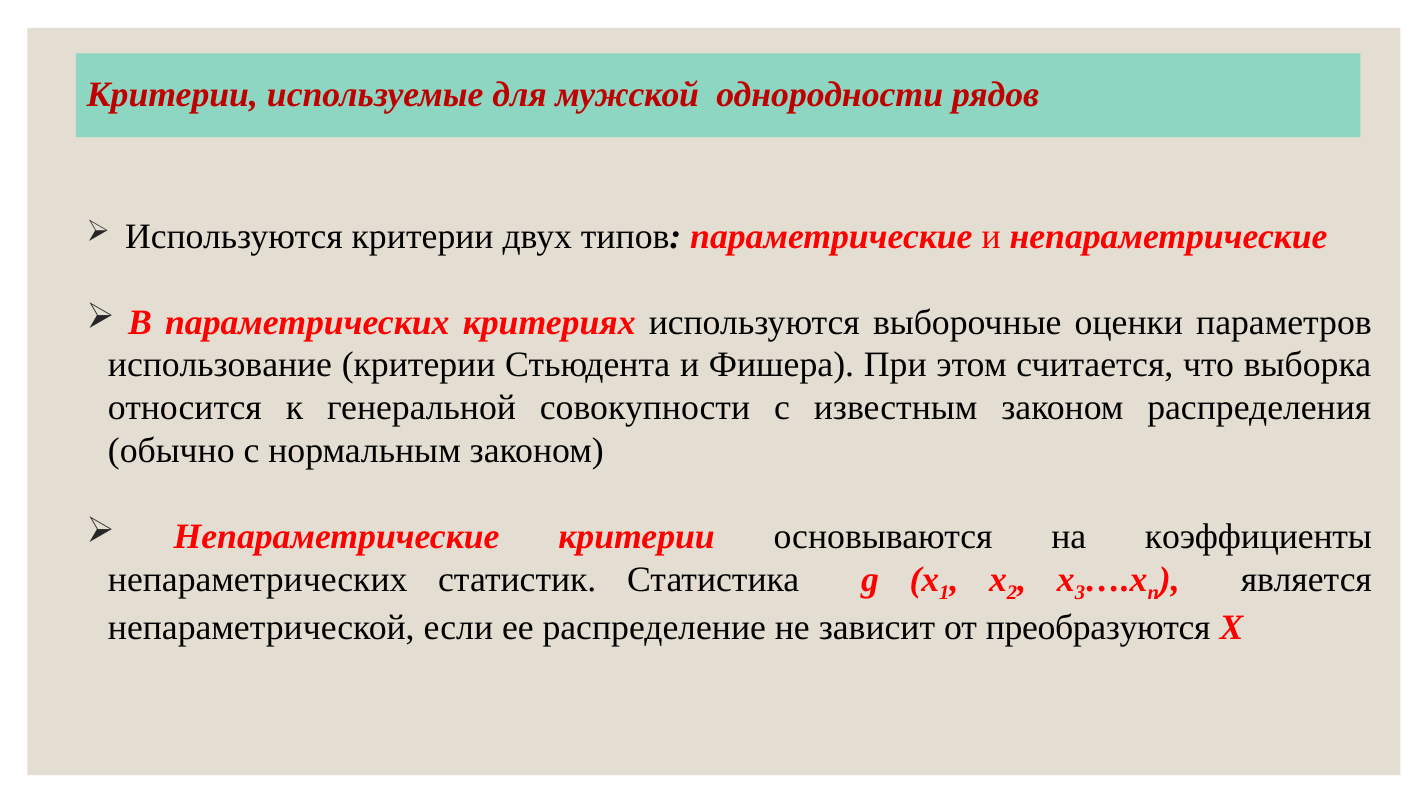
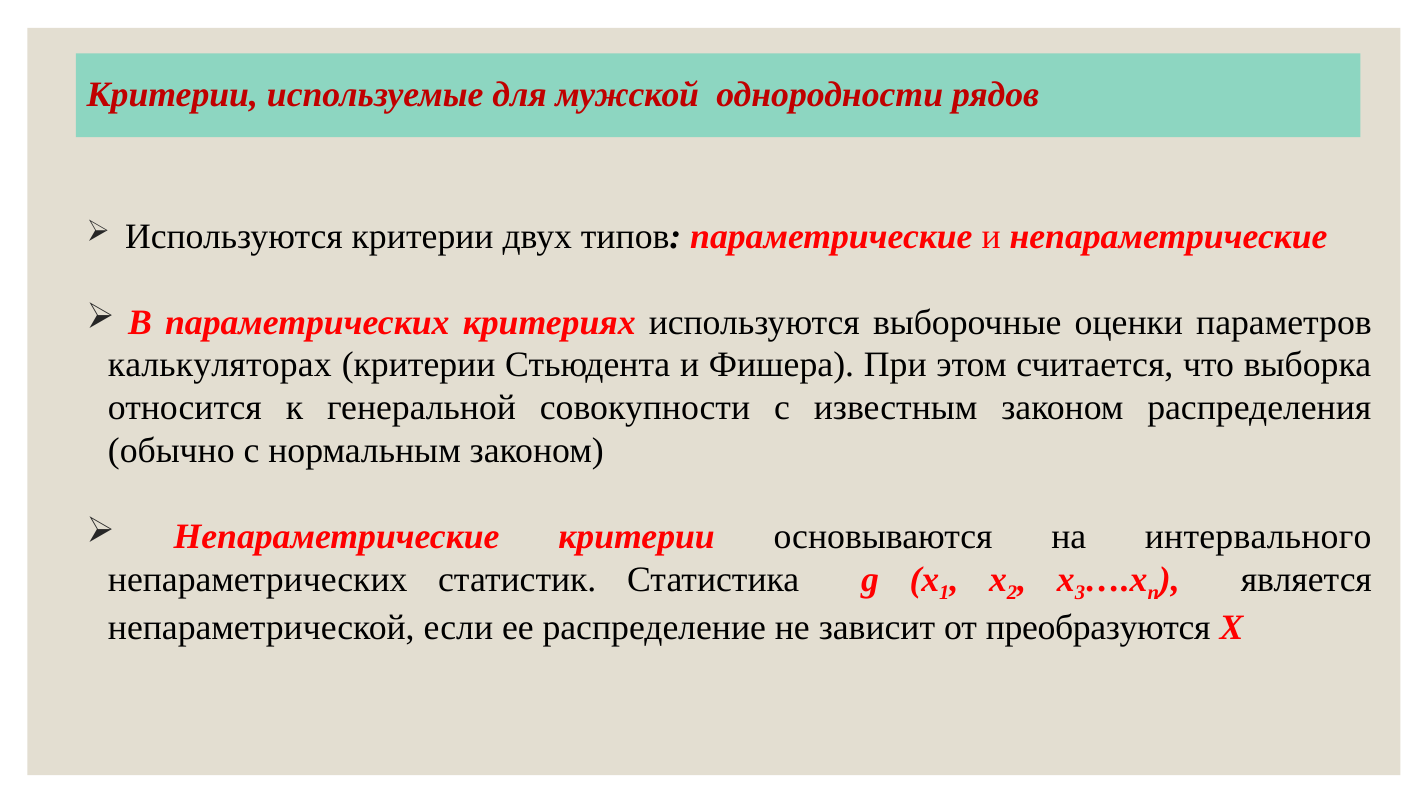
использование: использование -> калькуляторах
коэффициенты: коэффициенты -> интервального
